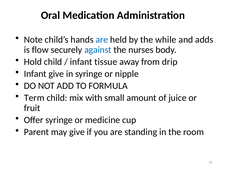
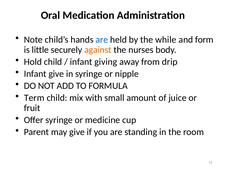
adds: adds -> form
flow: flow -> little
against colour: blue -> orange
tissue: tissue -> giving
